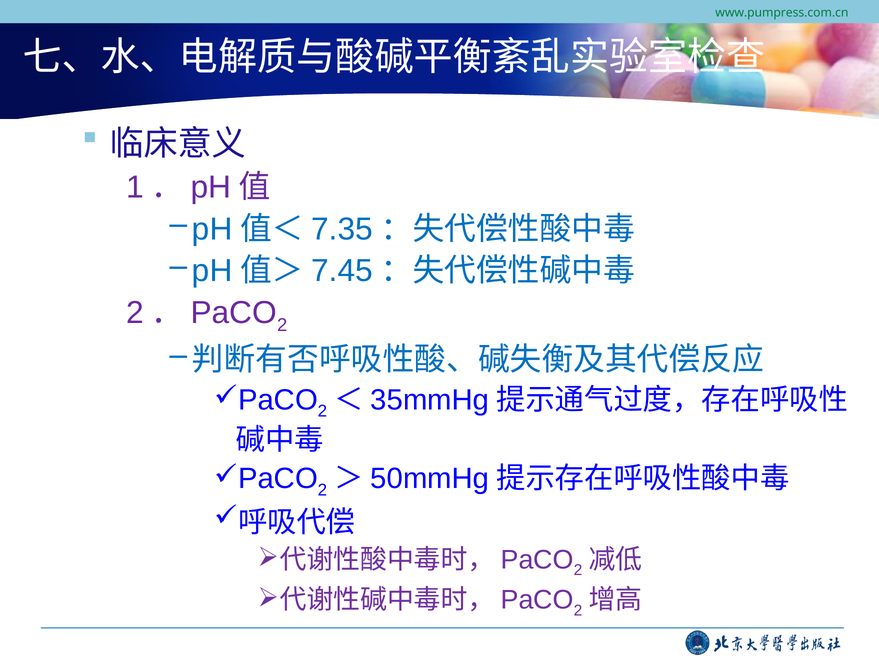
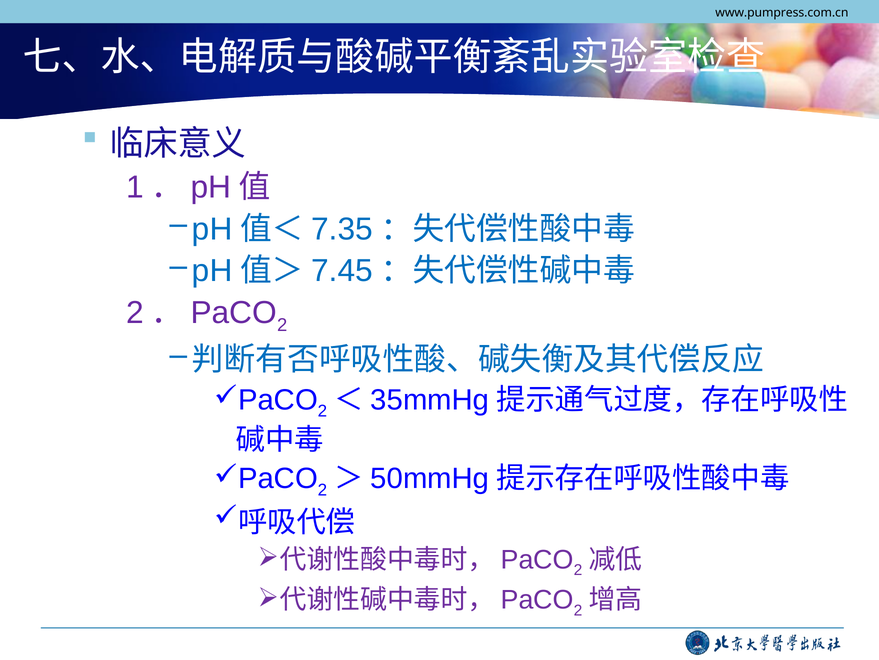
www.pumpress.com.cn colour: green -> black
